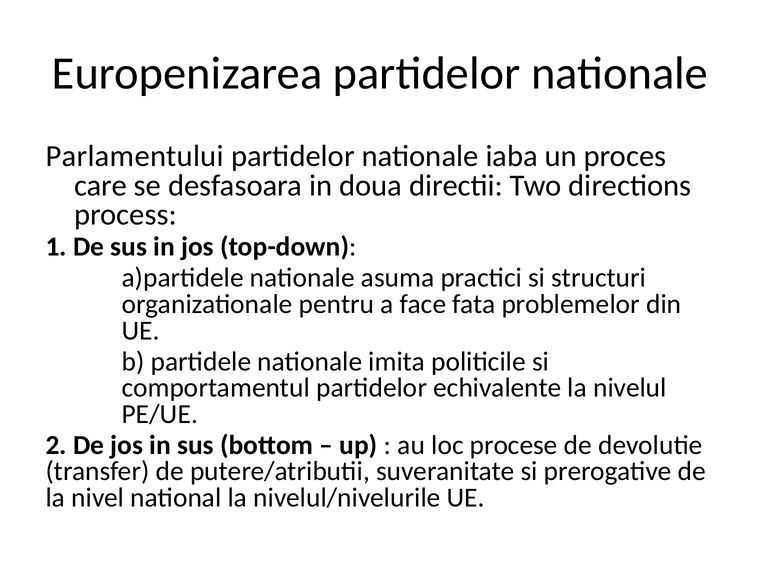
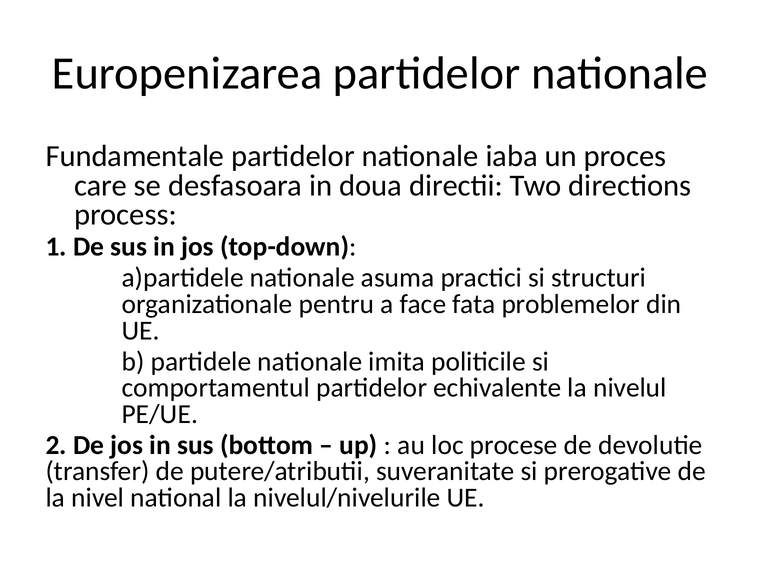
Parlamentului: Parlamentului -> Fundamentale
